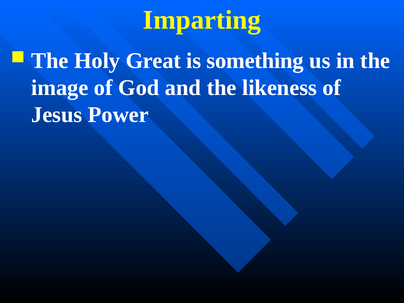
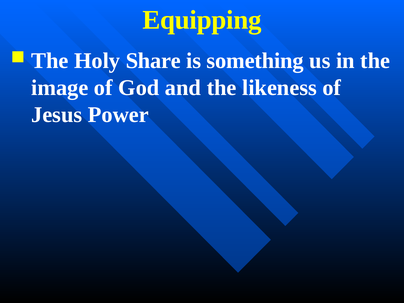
Imparting: Imparting -> Equipping
Great: Great -> Share
